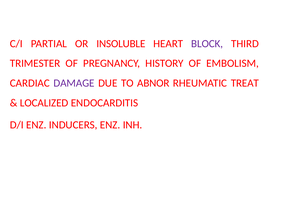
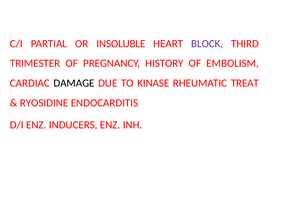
DAMAGE colour: purple -> black
ABNOR: ABNOR -> KINASE
LOCALIZED: LOCALIZED -> RYOSIDINE
